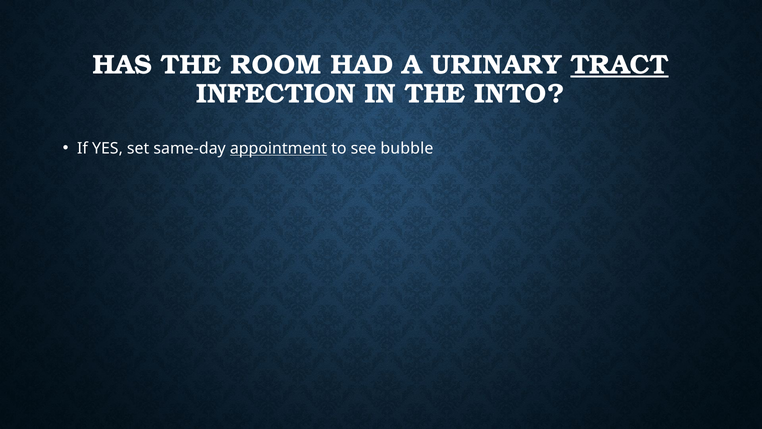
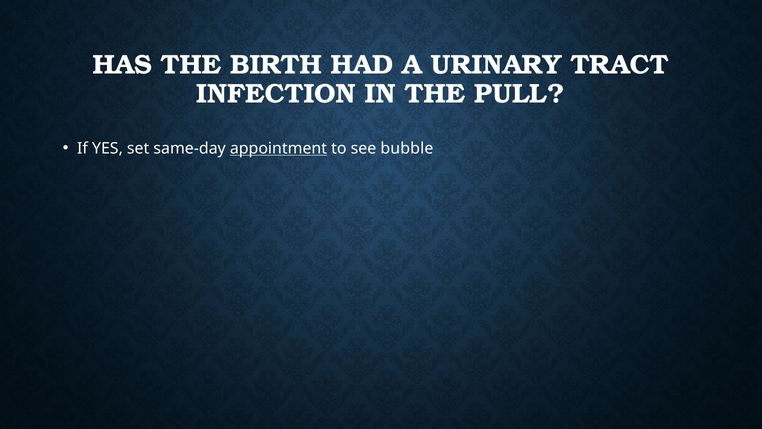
ROOM: ROOM -> BIRTH
TRACT underline: present -> none
INTO: INTO -> PULL
